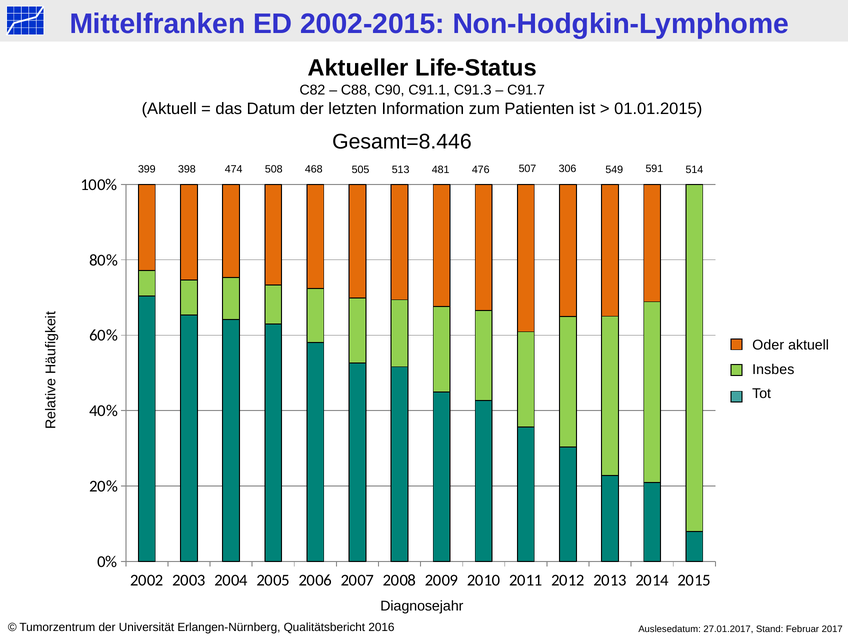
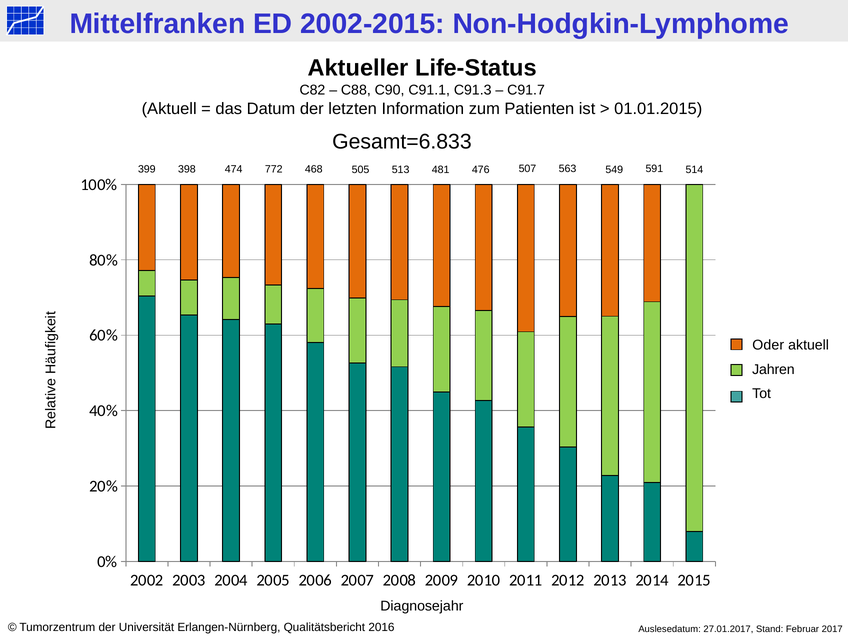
Gesamt=8.446: Gesamt=8.446 -> Gesamt=6.833
508: 508 -> 772
306: 306 -> 563
Insbes: Insbes -> Jahren
